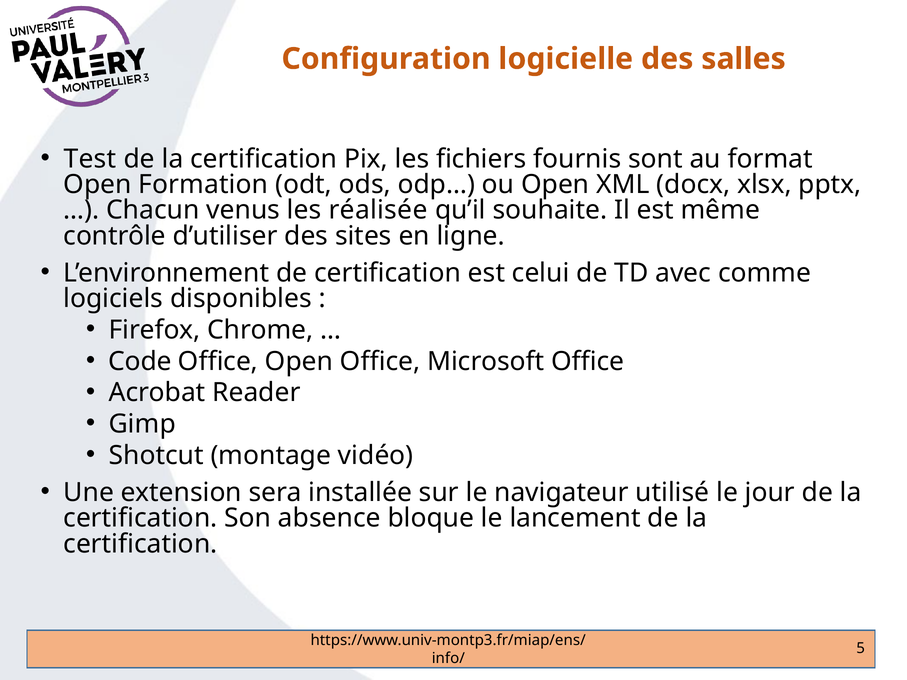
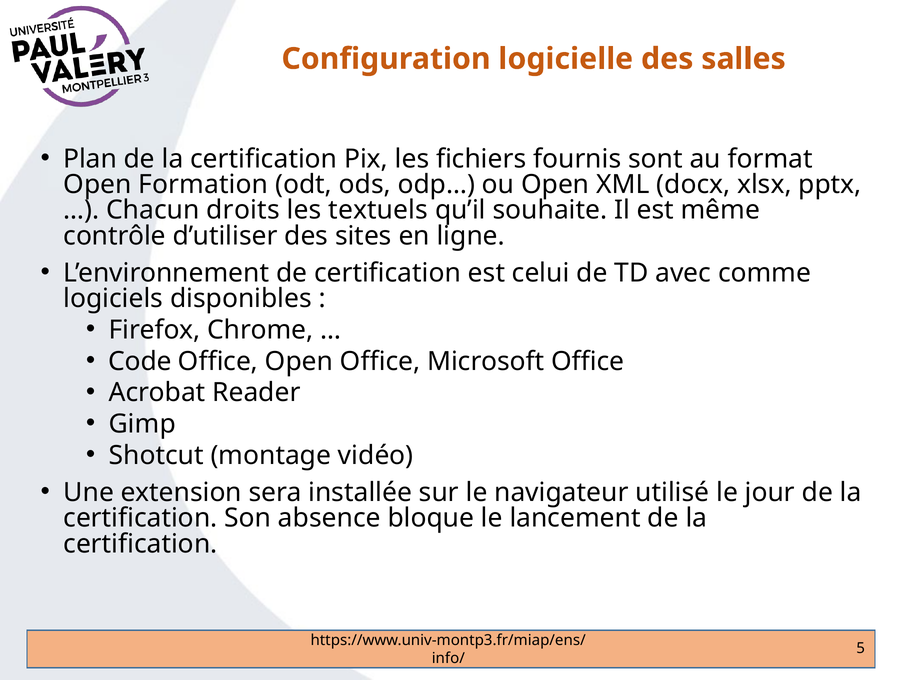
Test: Test -> Plan
venus: venus -> droits
réalisée: réalisée -> textuels
